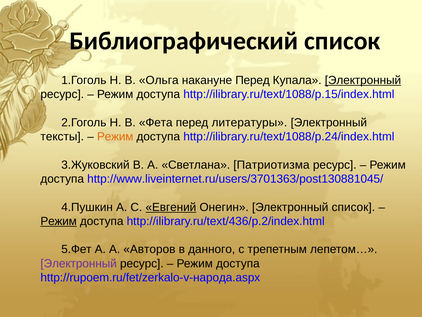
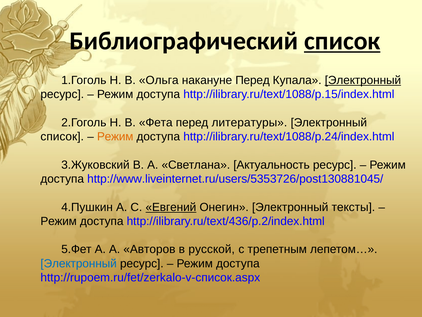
список at (342, 41) underline: none -> present
тексты at (62, 136): тексты -> список
Патриотизма: Патриотизма -> Актуальность
http://www.liveinternet.ru/users/3701363/post130881045/: http://www.liveinternet.ru/users/3701363/post130881045/ -> http://www.liveinternet.ru/users/5353726/post130881045/
Электронный список: список -> тексты
Режим at (59, 221) underline: present -> none
данного: данного -> русской
Электронный at (79, 263) colour: purple -> blue
http://rupoem.ru/fet/zerkalo-v-народа.aspx: http://rupoem.ru/fet/zerkalo-v-народа.aspx -> http://rupoem.ru/fet/zerkalo-v-список.aspx
